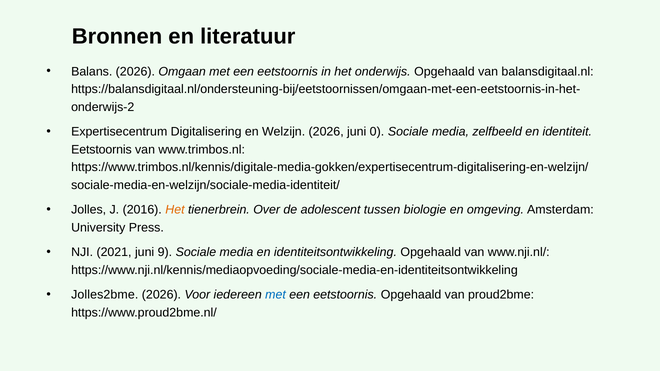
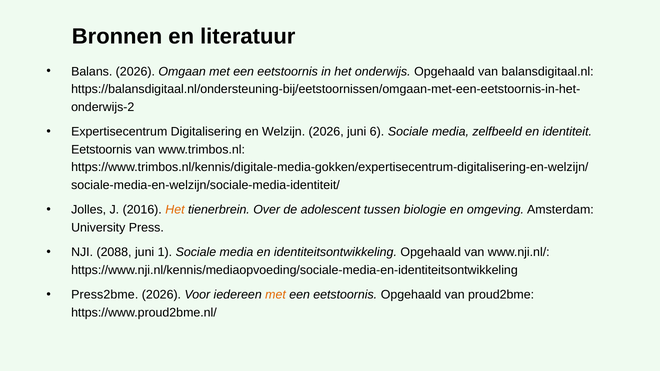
0: 0 -> 6
2021: 2021 -> 2088
9: 9 -> 1
Jolles2bme: Jolles2bme -> Press2bme
met at (276, 295) colour: blue -> orange
